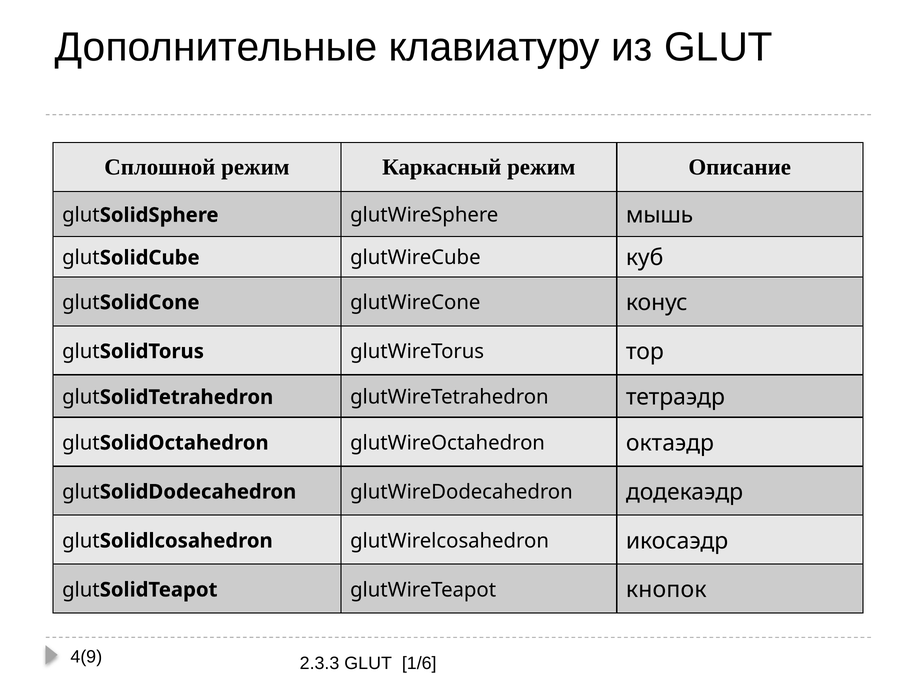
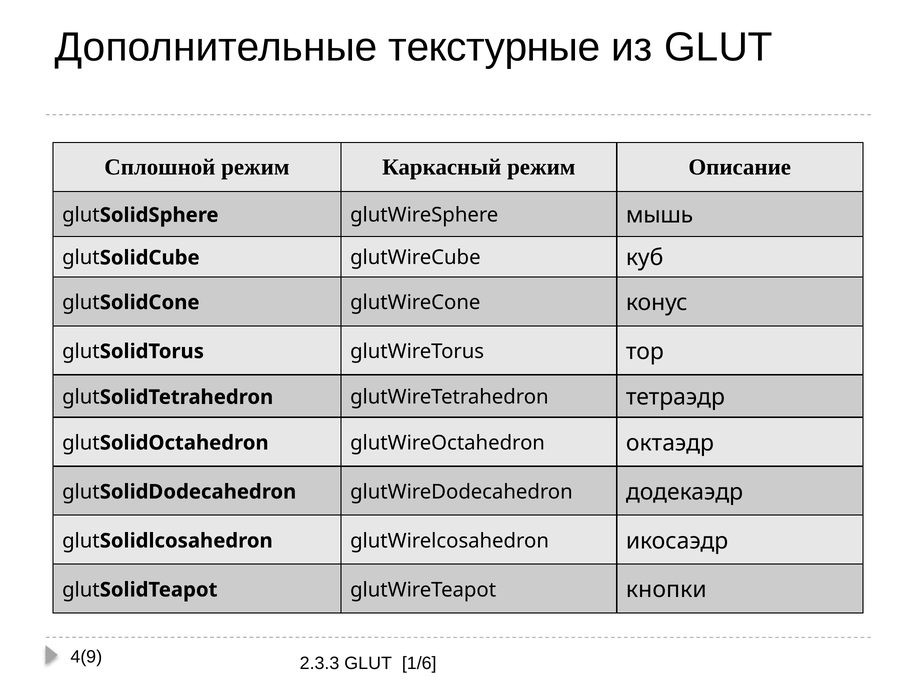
клавиатуру: клавиатуру -> текстурные
кнопок: кнопок -> кнопки
